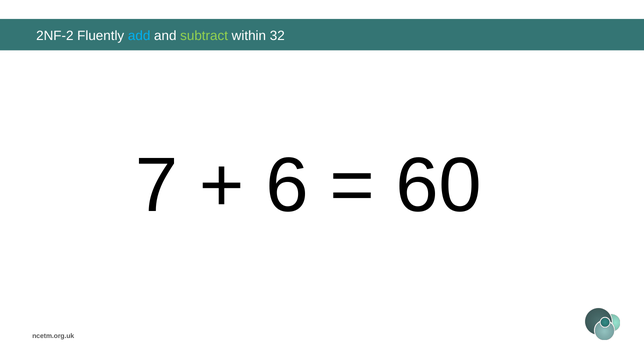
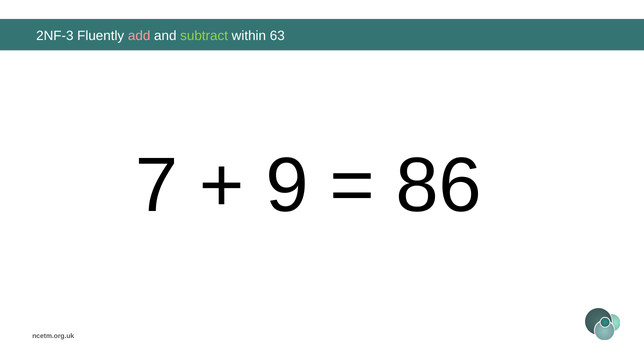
2NF-2: 2NF-2 -> 2NF-3
add colour: light blue -> pink
32: 32 -> 63
6: 6 -> 9
60: 60 -> 86
